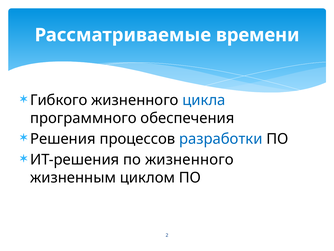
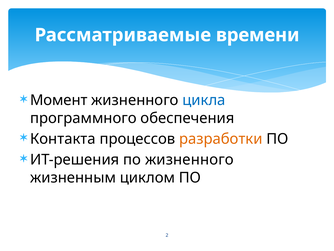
Гибкого: Гибкого -> Момент
Решения: Решения -> Контакта
разработки colour: blue -> orange
